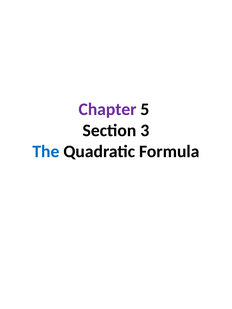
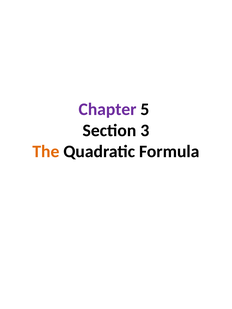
The colour: blue -> orange
